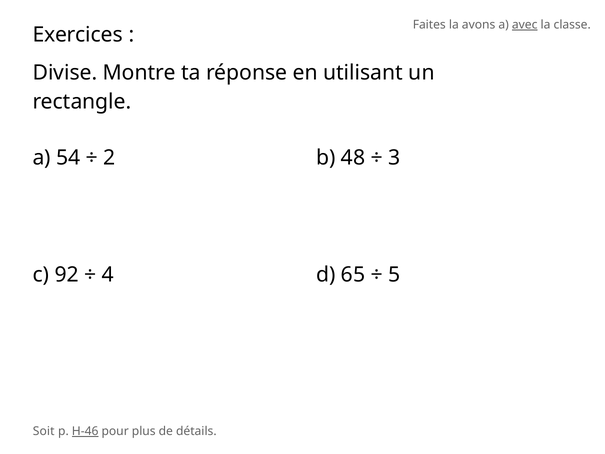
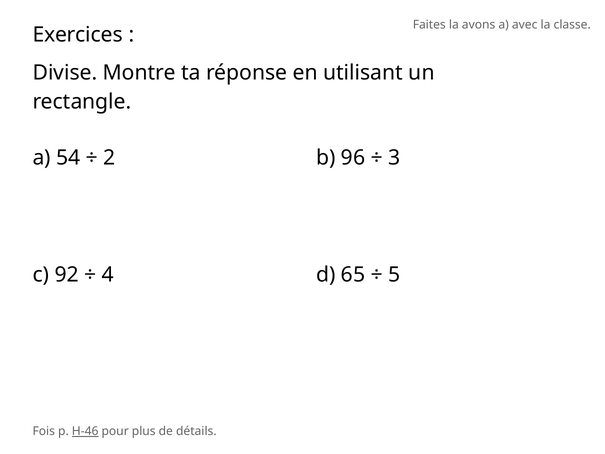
avec underline: present -> none
48: 48 -> 96
Soit: Soit -> Fois
